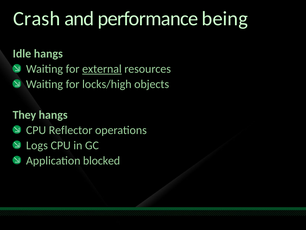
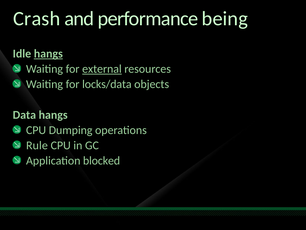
hangs at (48, 54) underline: none -> present
locks/high: locks/high -> locks/data
They: They -> Data
Reflector: Reflector -> Dumping
Logs: Logs -> Rule
